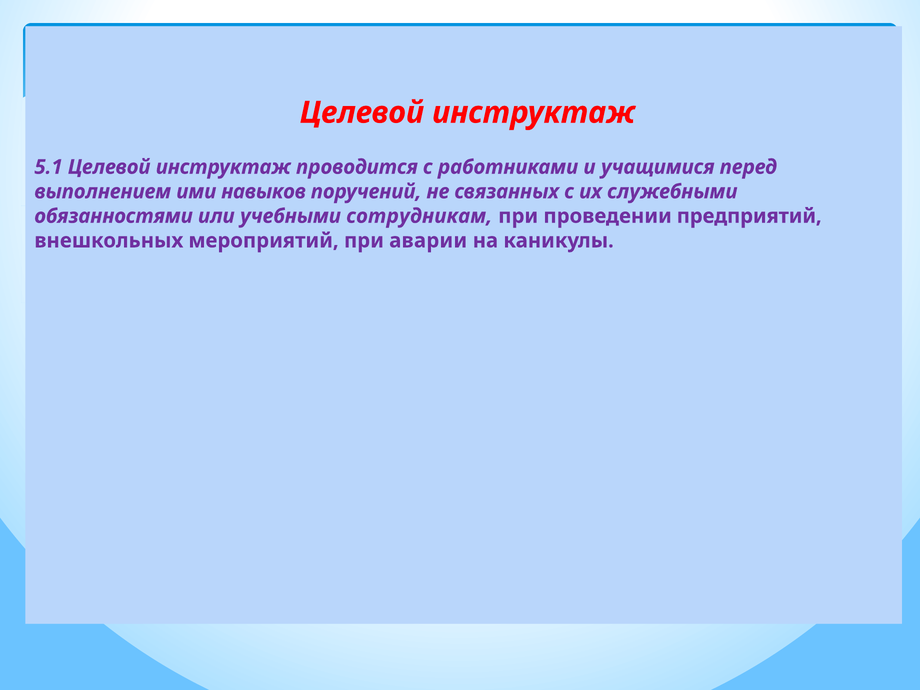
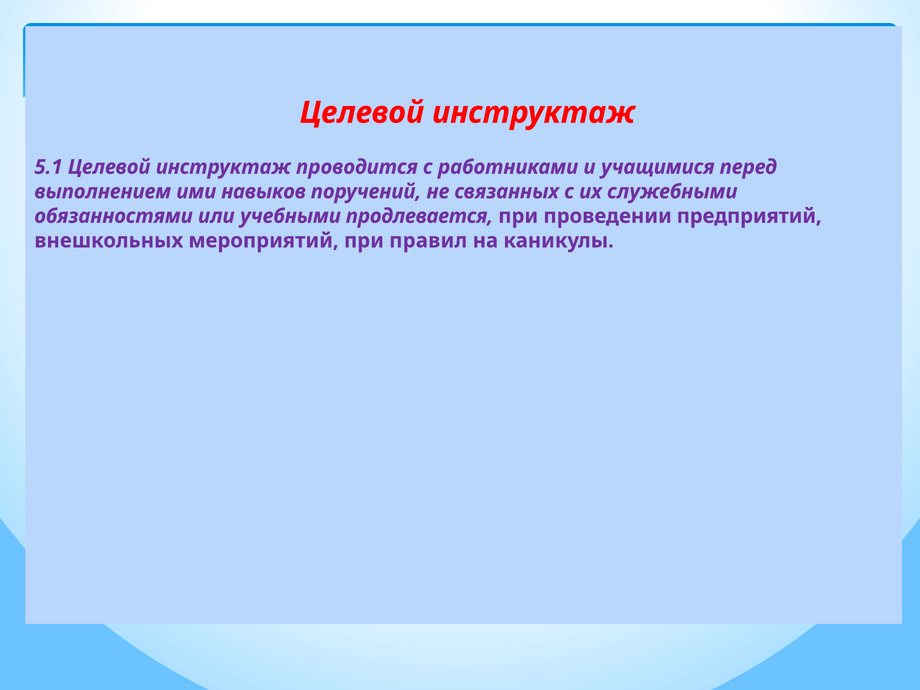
сотрудникам: сотрудникам -> продлевается
аварии: аварии -> правил
